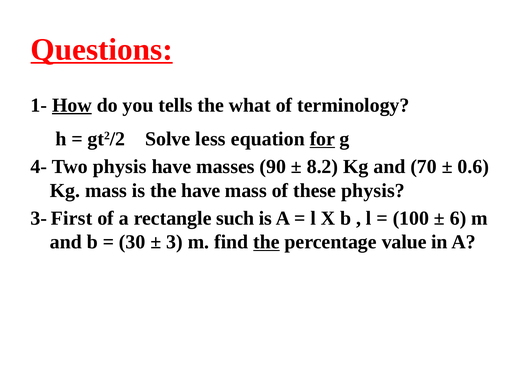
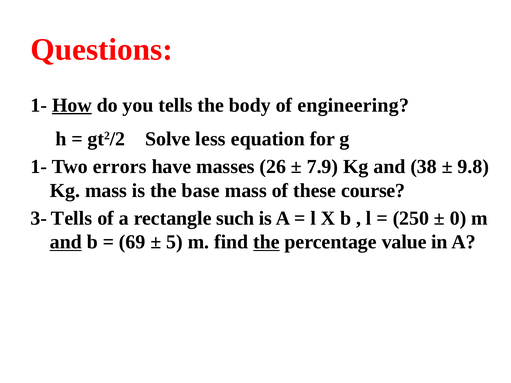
Questions underline: present -> none
what: what -> body
terminology: terminology -> engineering
for underline: present -> none
4- at (39, 167): 4- -> 1-
Two physis: physis -> errors
90: 90 -> 26
8.2: 8.2 -> 7.9
70: 70 -> 38
0.6: 0.6 -> 9.8
the have: have -> base
these physis: physis -> course
3- First: First -> Tells
100: 100 -> 250
6: 6 -> 0
and at (66, 242) underline: none -> present
30: 30 -> 69
3: 3 -> 5
